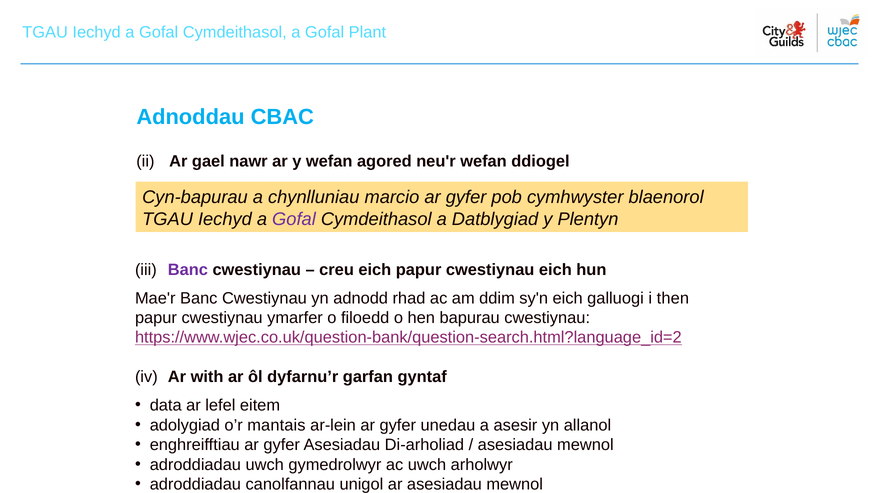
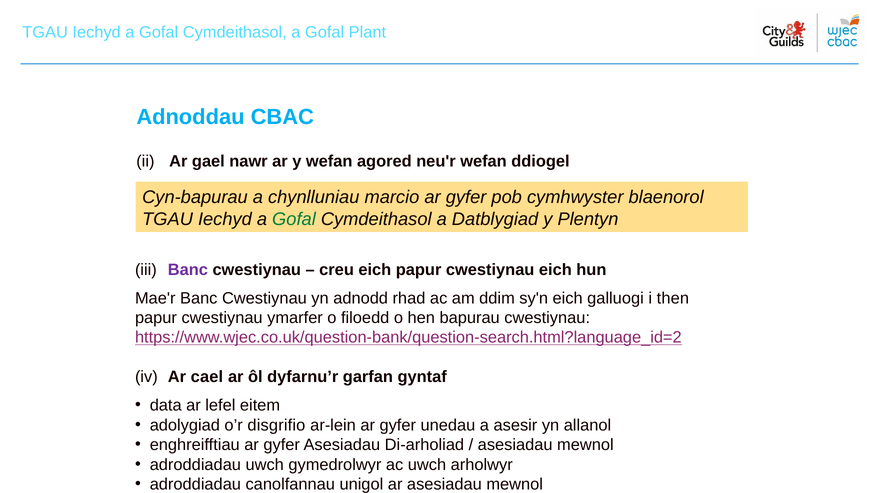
Gofal at (294, 219) colour: purple -> green
with: with -> cael
mantais: mantais -> disgrifio
